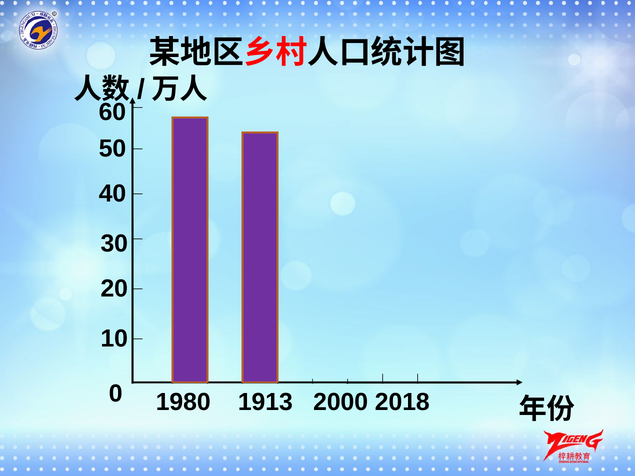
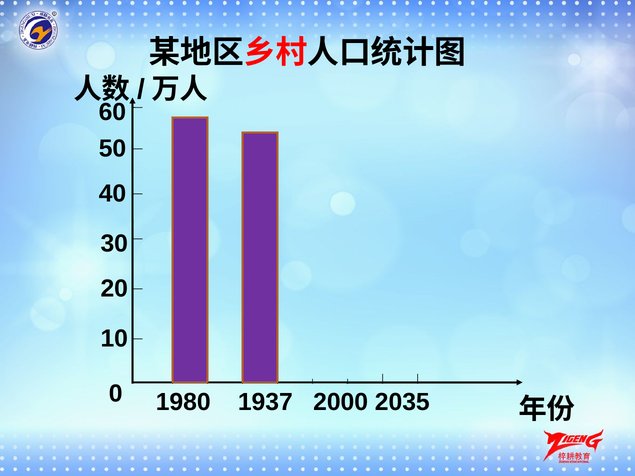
1913: 1913 -> 1937
2018: 2018 -> 2035
